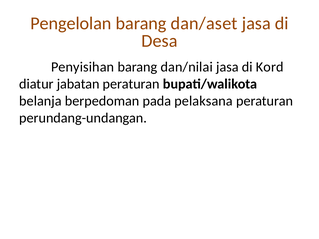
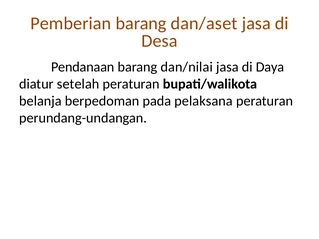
Pengelolan: Pengelolan -> Pemberian
Penyisihan: Penyisihan -> Pendanaan
Kord: Kord -> Daya
jabatan: jabatan -> setelah
